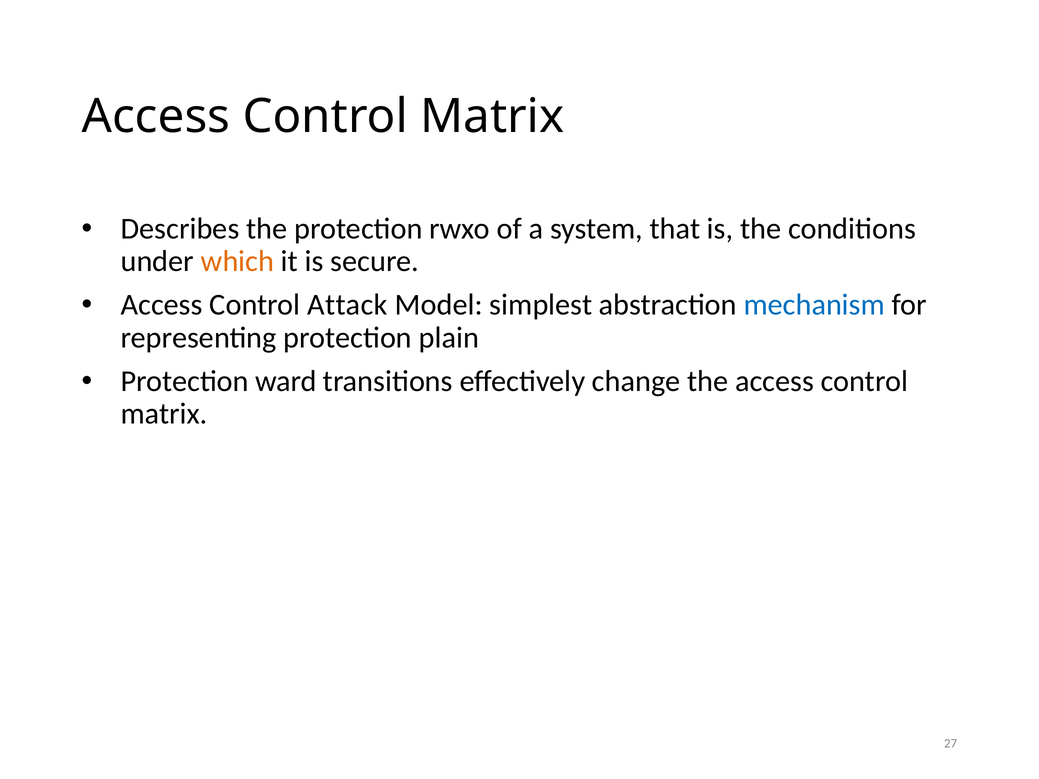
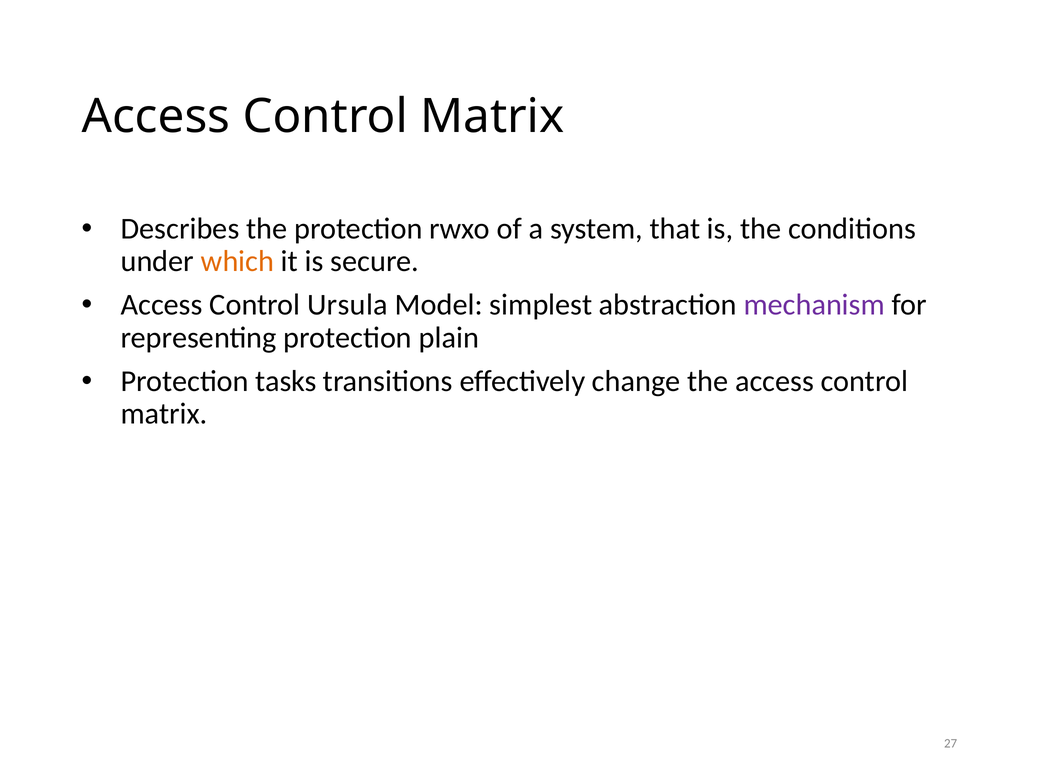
Attack: Attack -> Ursula
mechanism colour: blue -> purple
ward: ward -> tasks
